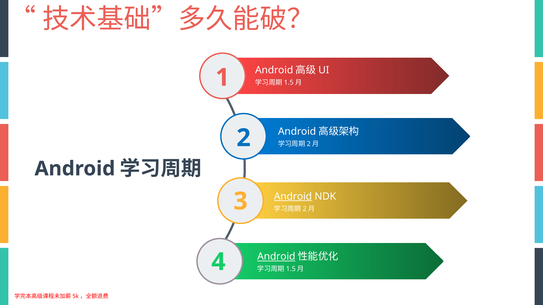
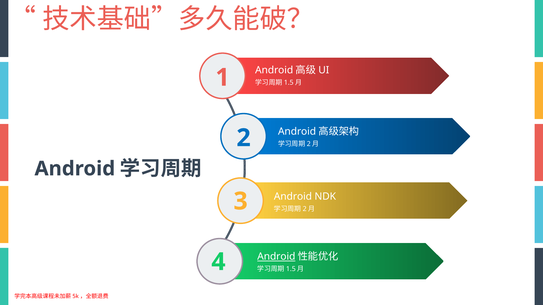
Android at (293, 197) underline: present -> none
